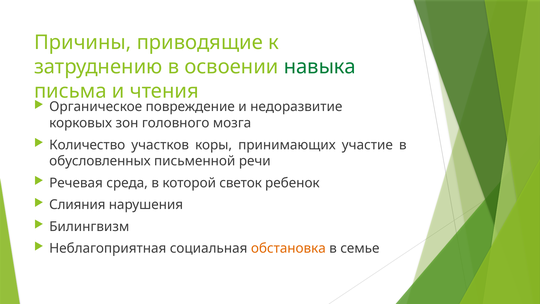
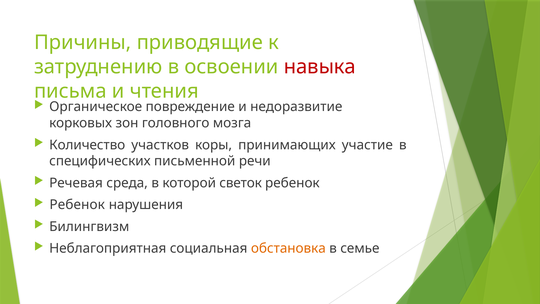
навыка colour: green -> red
обусловленных: обусловленных -> специфических
Слияния at (77, 205): Слияния -> Ребенок
